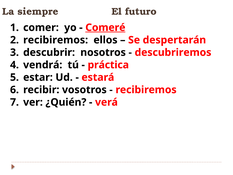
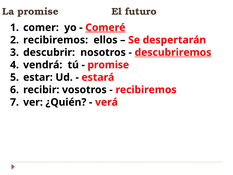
La siempre: siempre -> promise
descubriremos underline: none -> present
práctica at (108, 65): práctica -> promise
